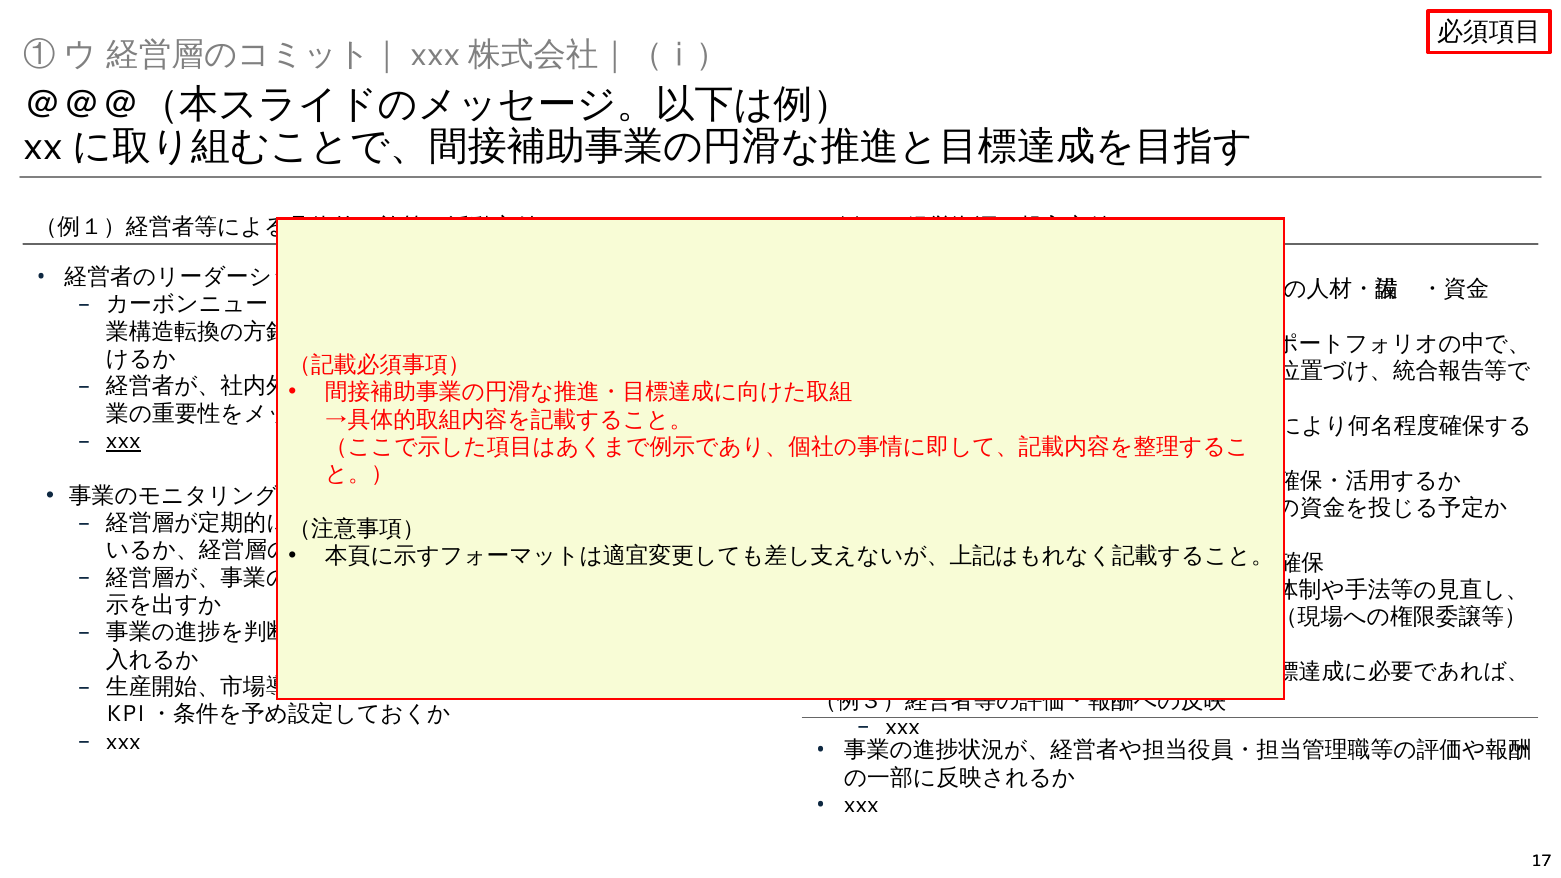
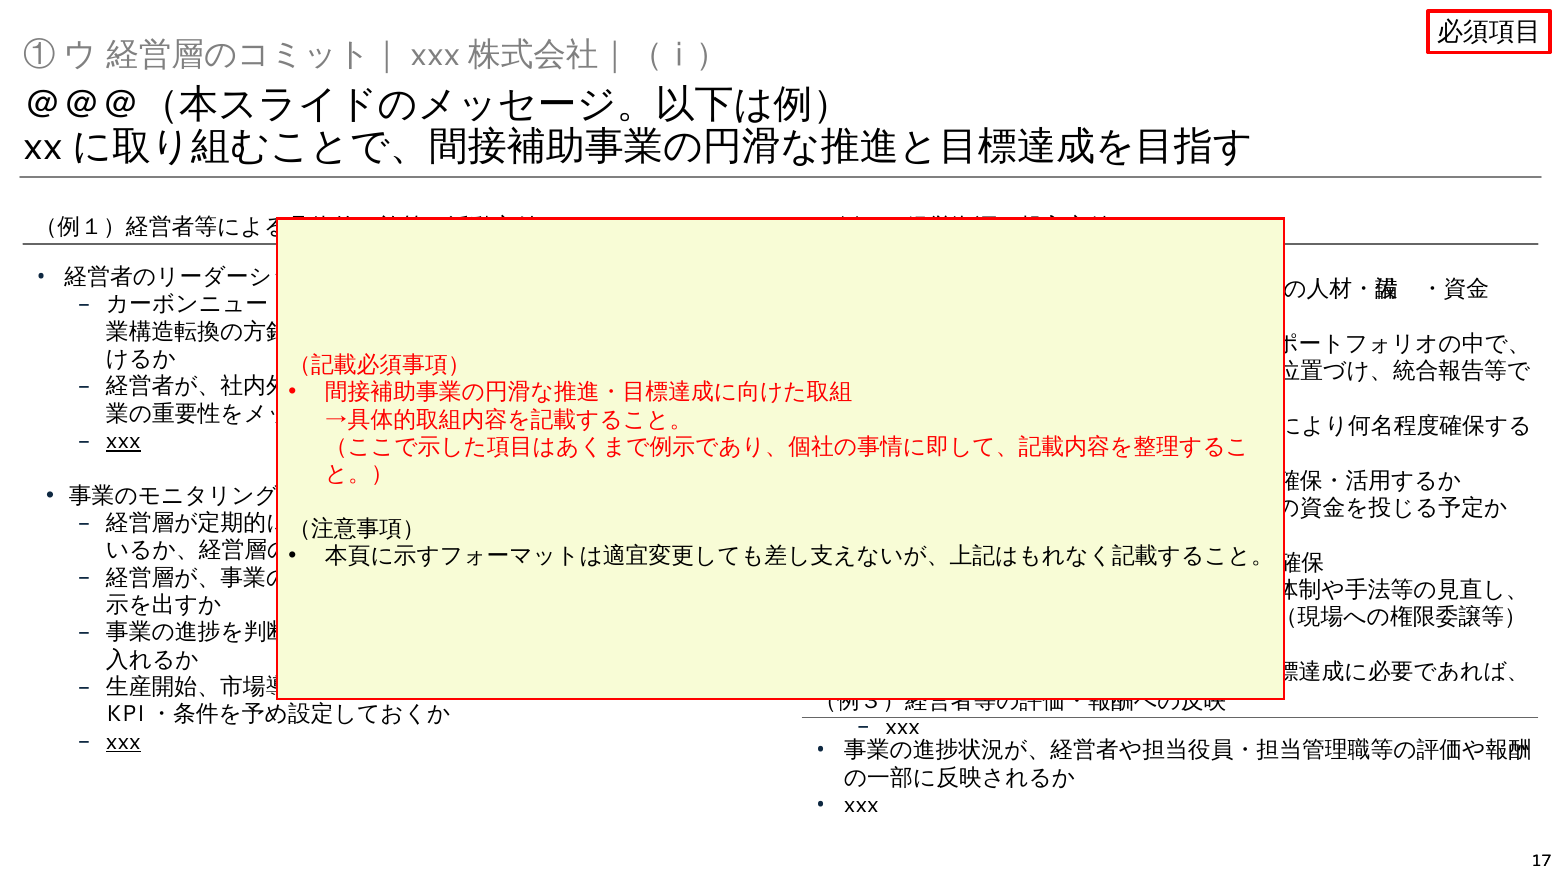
xxx at (123, 742) underline: none -> present
